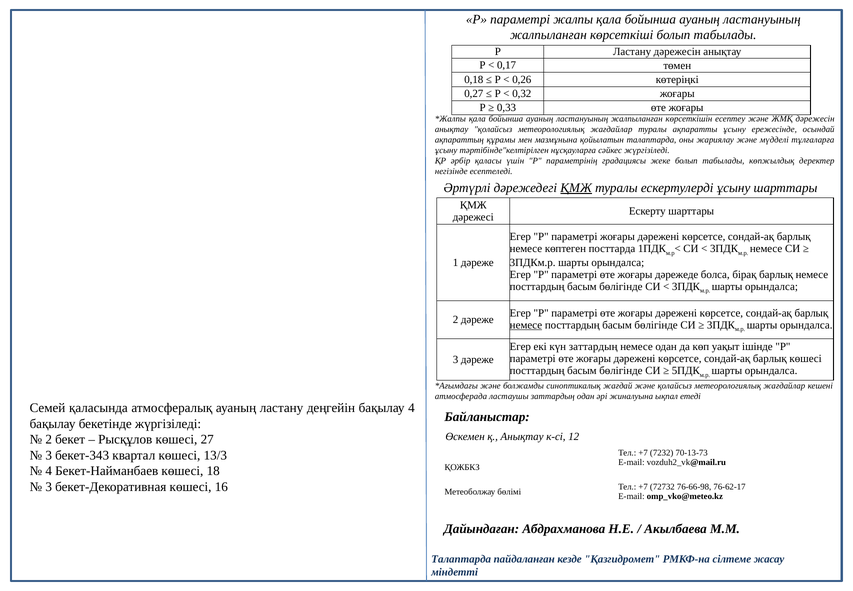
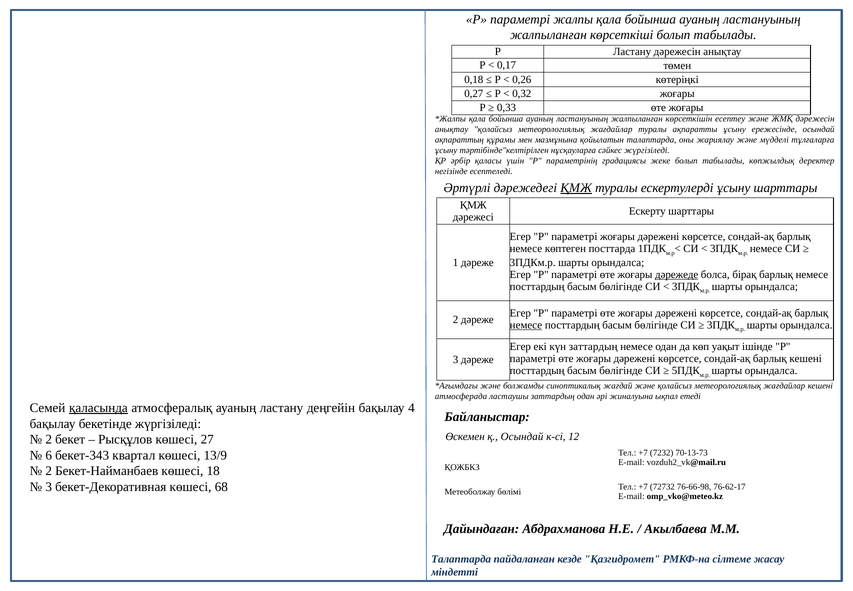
дәрежеде underline: none -> present
барлық көшесі: көшесі -> кешені
қаласында underline: none -> present
қ Анықтау: Анықтау -> Осындай
3 at (49, 455): 3 -> 6
13/3: 13/3 -> 13/9
4 at (49, 471): 4 -> 2
16: 16 -> 68
